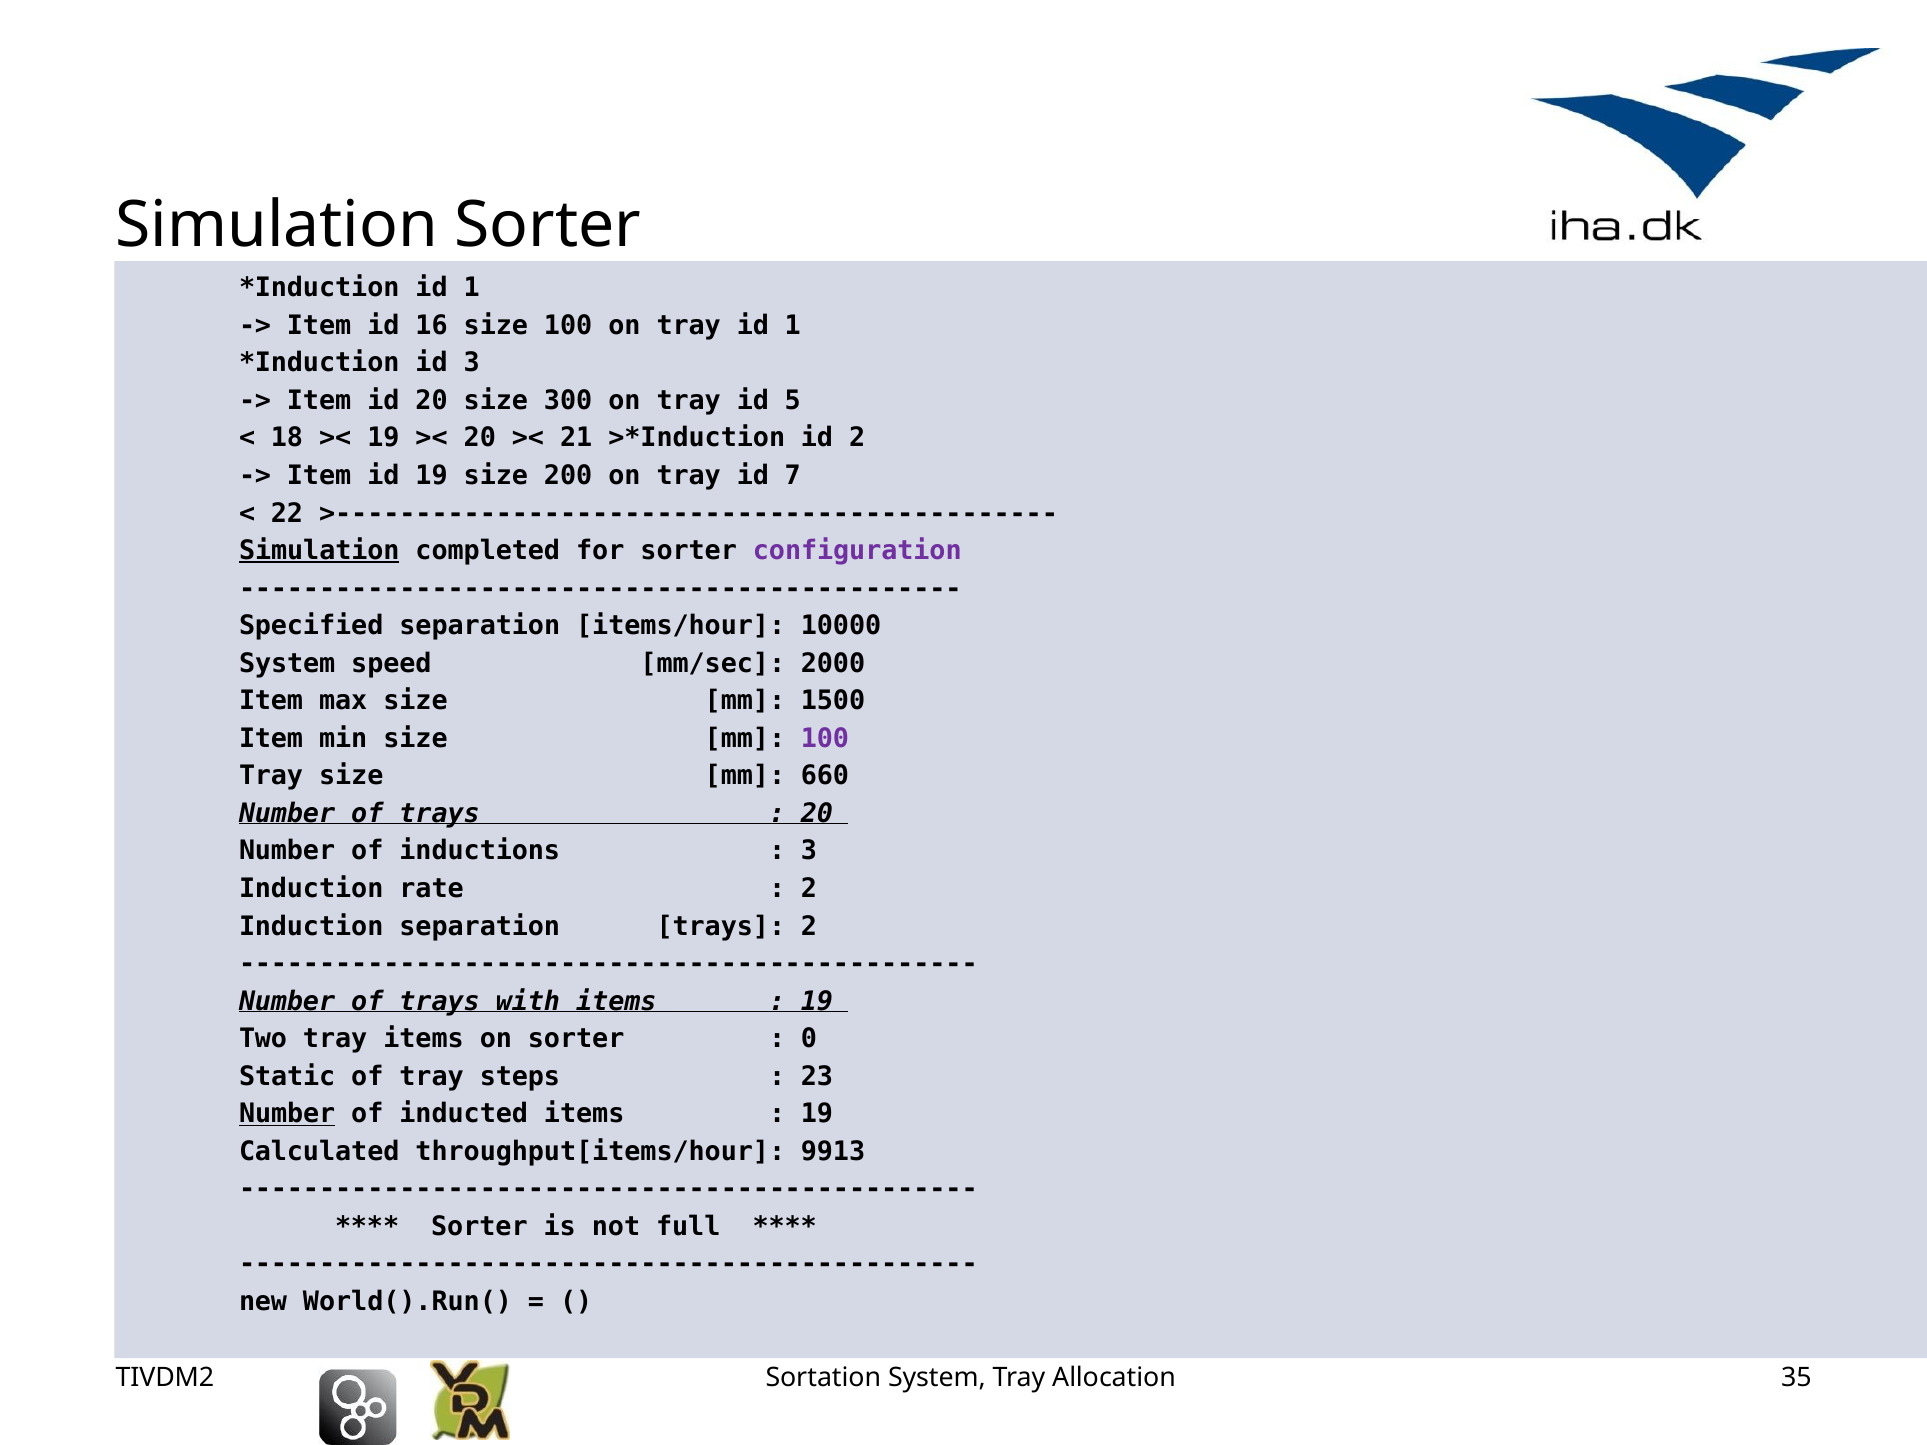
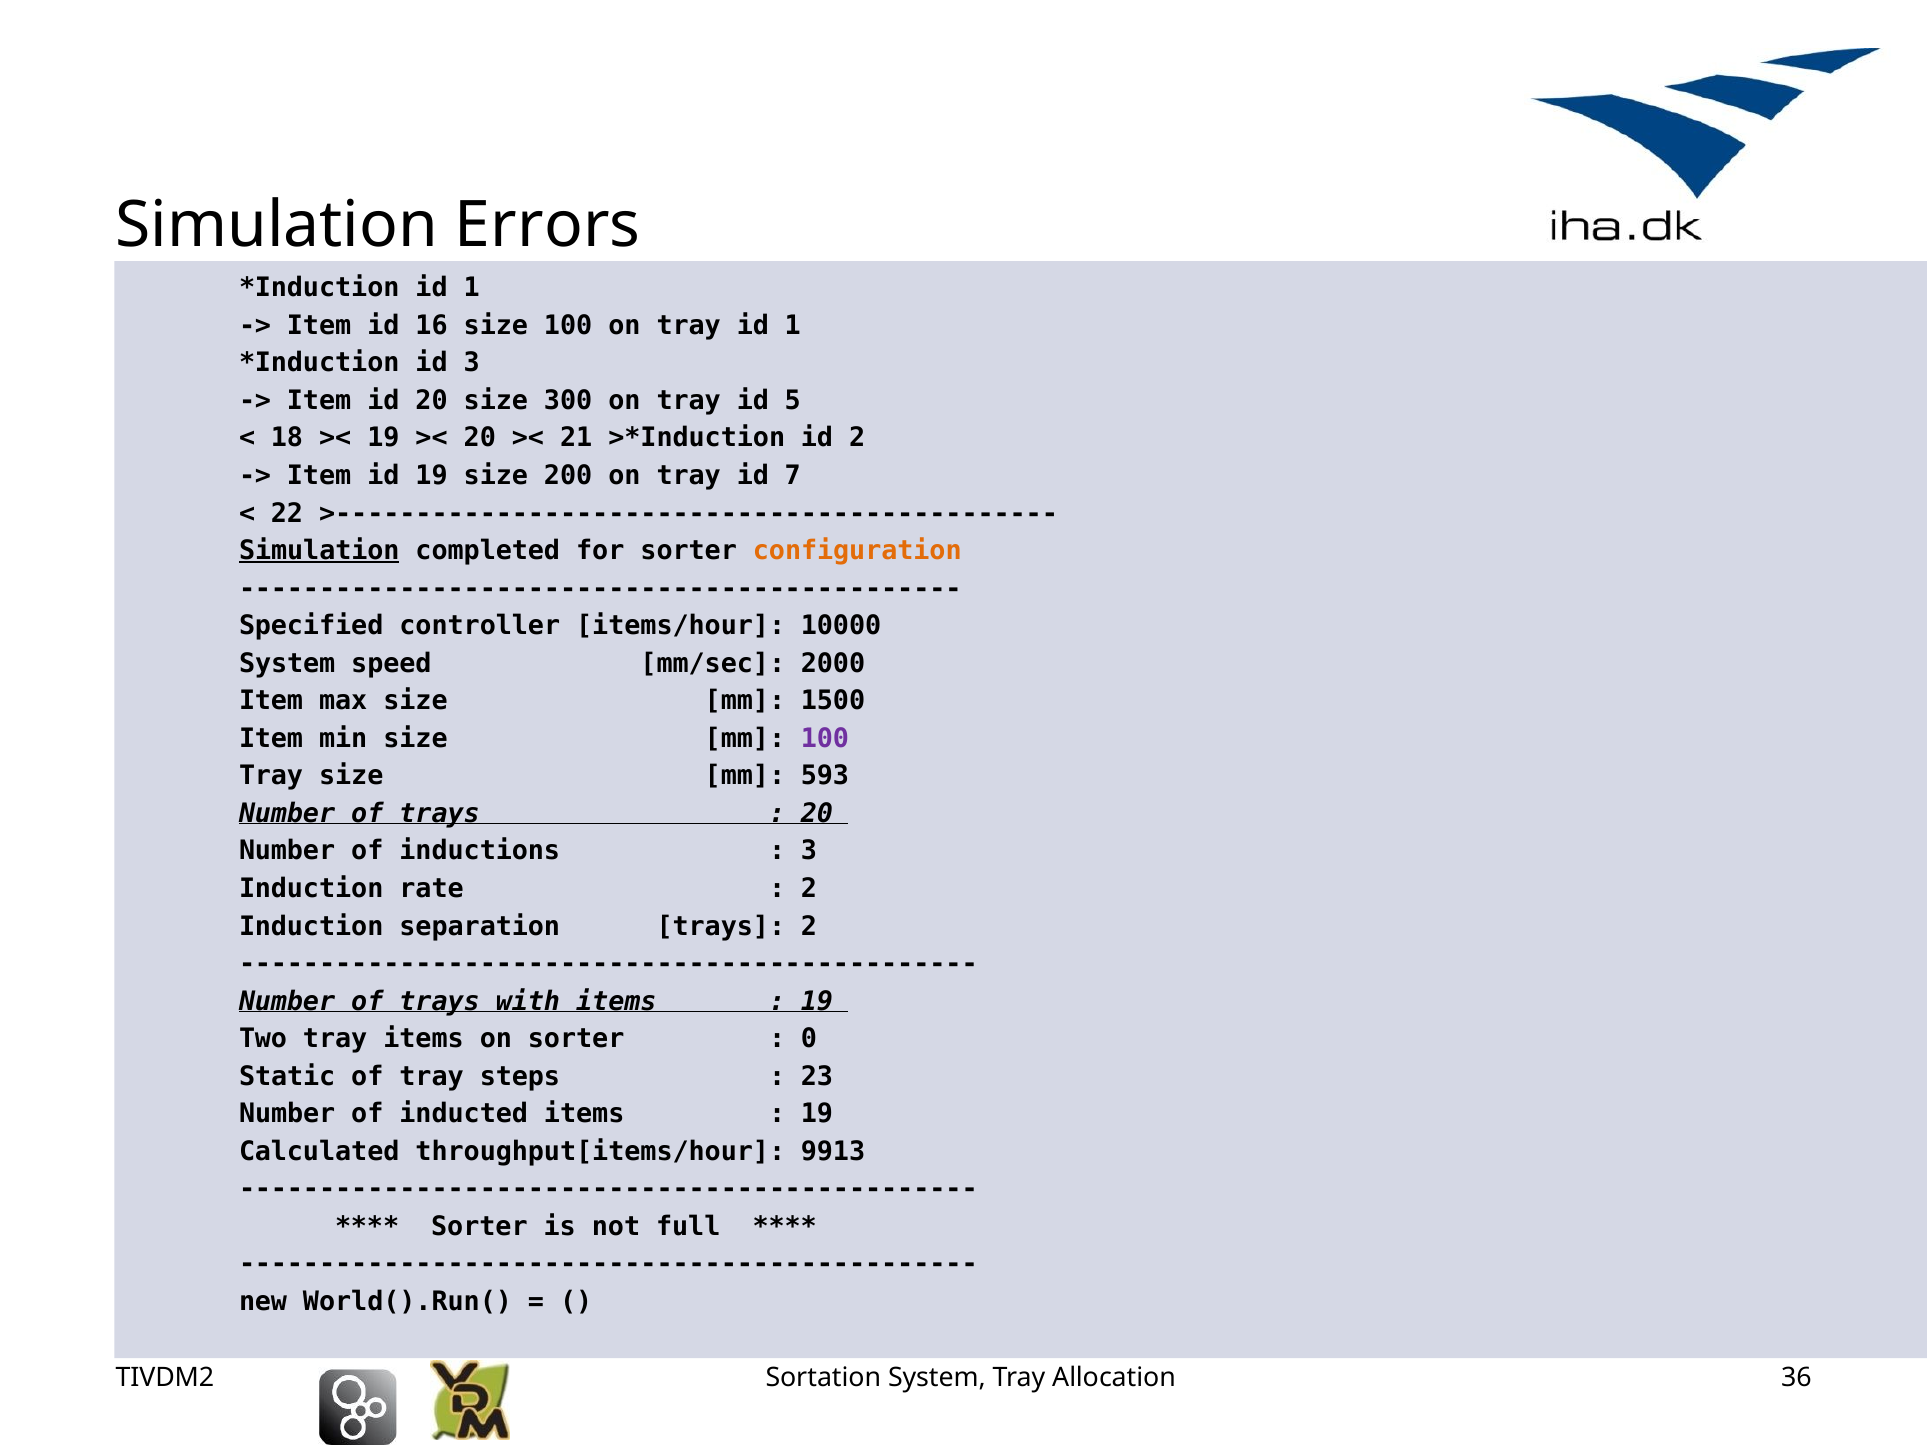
Simulation Sorter: Sorter -> Errors
configuration colour: purple -> orange
Specified separation: separation -> controller
660: 660 -> 593
Number at (287, 1114) underline: present -> none
35: 35 -> 36
